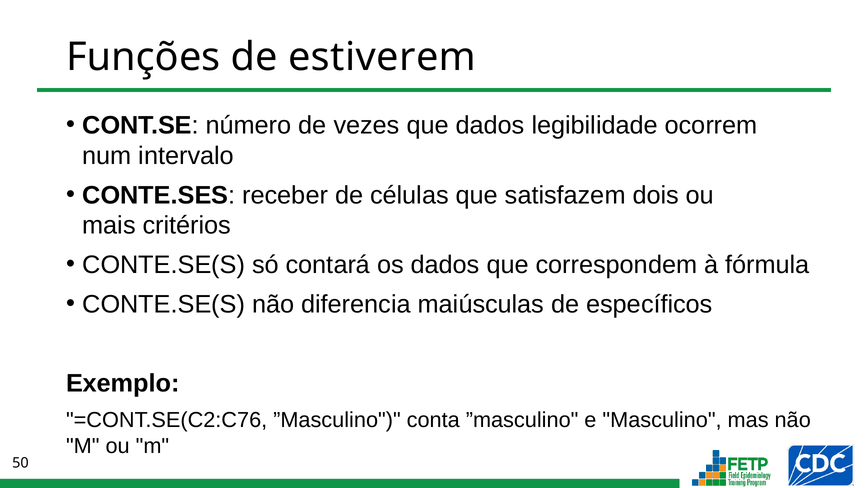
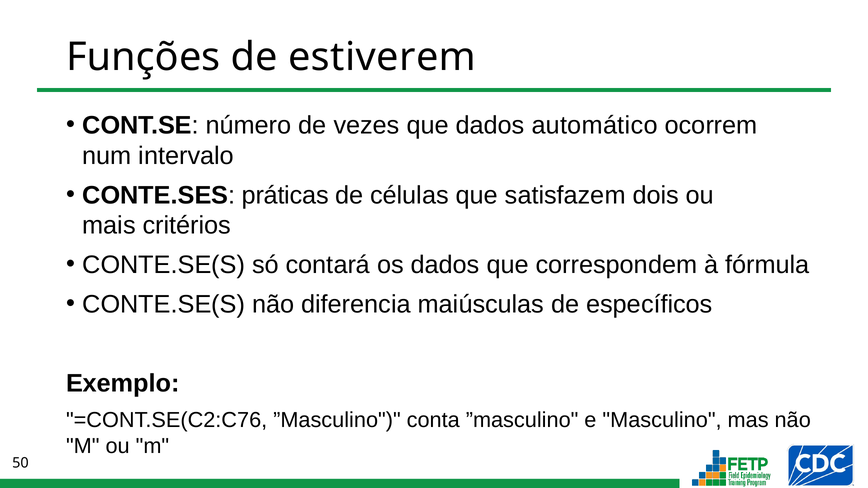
legibilidade: legibilidade -> automático
receber: receber -> práticas
